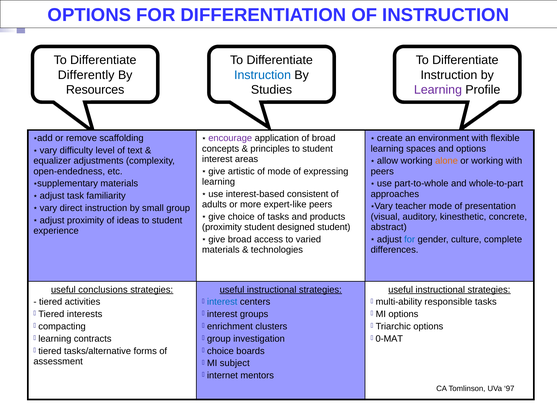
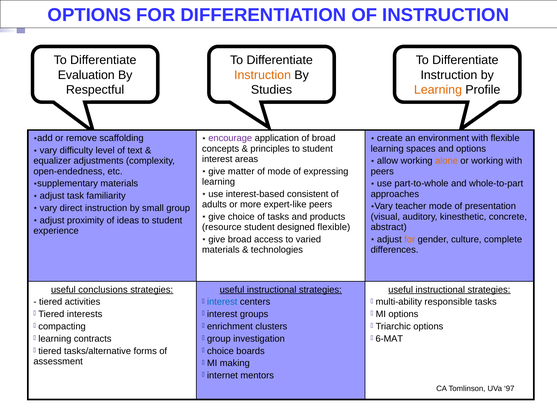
Differently: Differently -> Evaluation
Instruction at (263, 75) colour: blue -> orange
Resources: Resources -> Respectful
Learning at (438, 90) colour: purple -> orange
artistic: artistic -> matter
proximity at (222, 227): proximity -> resource
designed student: student -> flexible
for at (410, 239) colour: blue -> orange
0-MAT: 0-MAT -> 6-MAT
subject: subject -> making
